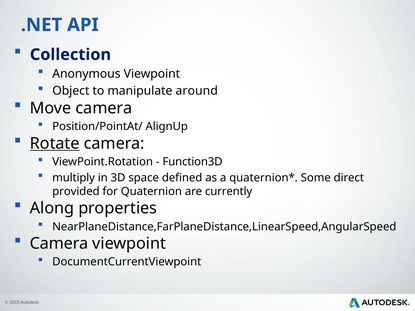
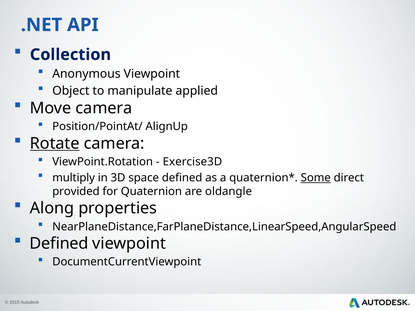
around: around -> applied
Function3D: Function3D -> Exercise3D
Some underline: none -> present
currently: currently -> oldangle
Camera at (59, 244): Camera -> Defined
